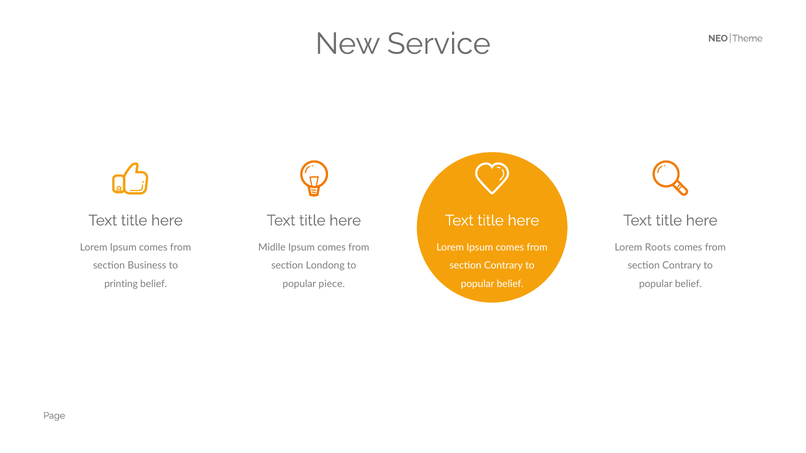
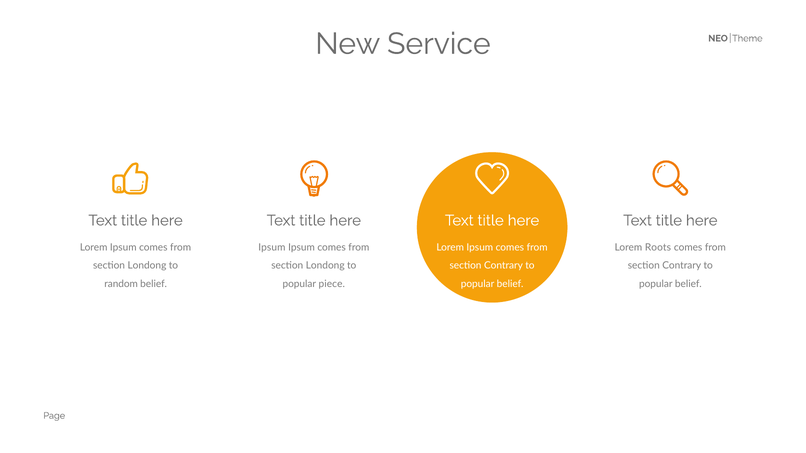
Midlle at (272, 248): Midlle -> Ipsum
Business at (147, 266): Business -> Londong
printing: printing -> random
